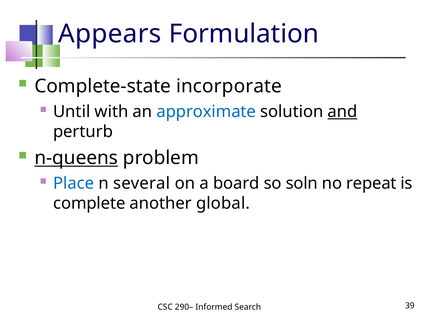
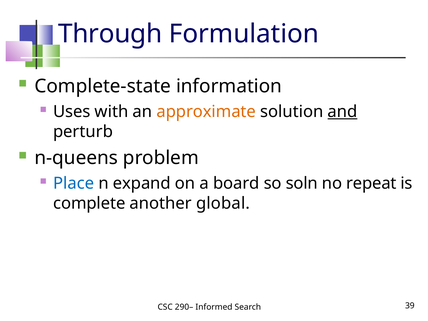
Appears: Appears -> Through
incorporate: incorporate -> information
Until: Until -> Uses
approximate colour: blue -> orange
n-queens underline: present -> none
several: several -> expand
